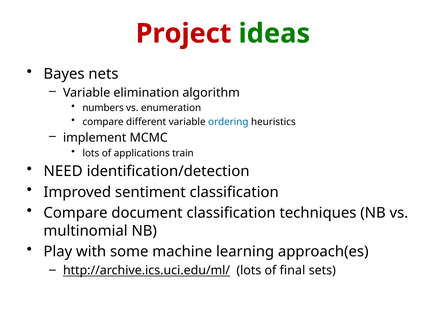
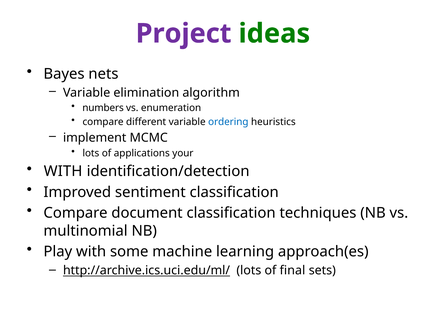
Project colour: red -> purple
train: train -> your
NEED at (63, 171): NEED -> WITH
